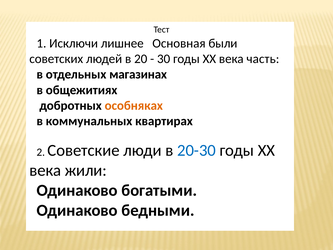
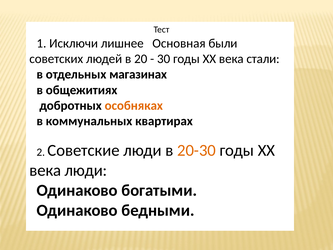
часть: часть -> стали
20-30 colour: blue -> orange
века жили: жили -> люди
